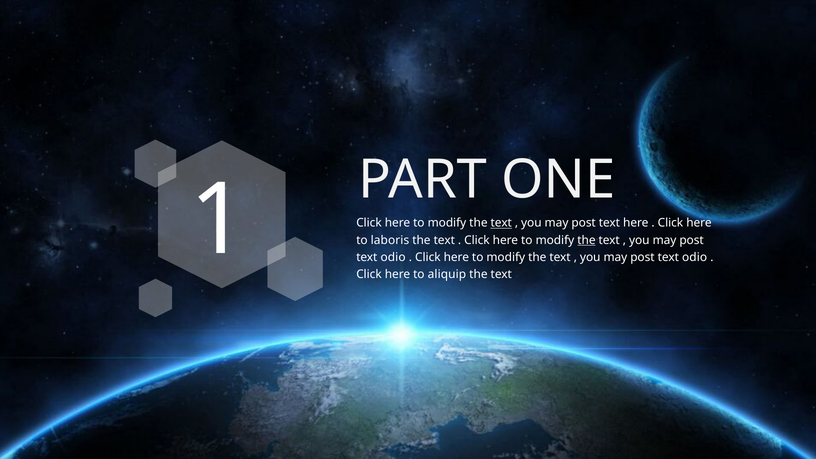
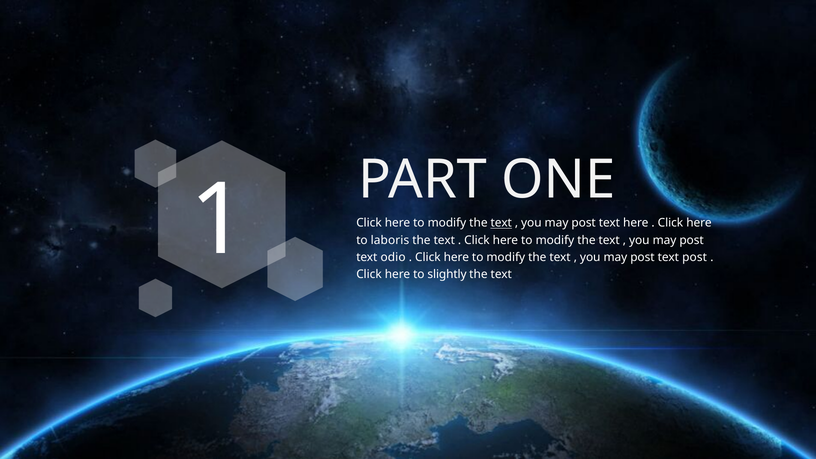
the at (586, 240) underline: present -> none
odio at (695, 257): odio -> post
aliquip: aliquip -> slightly
